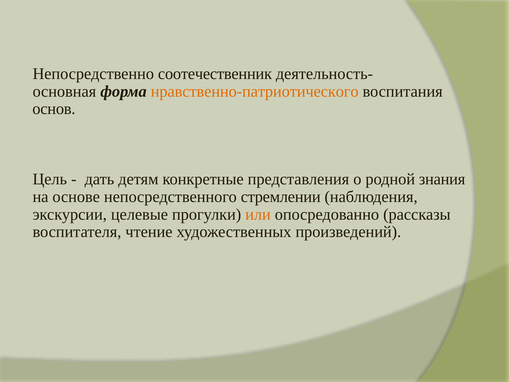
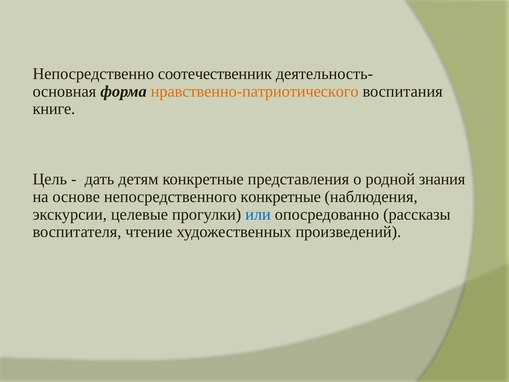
основ: основ -> книге
непосредственного стремлении: стремлении -> конкретные
или colour: orange -> blue
